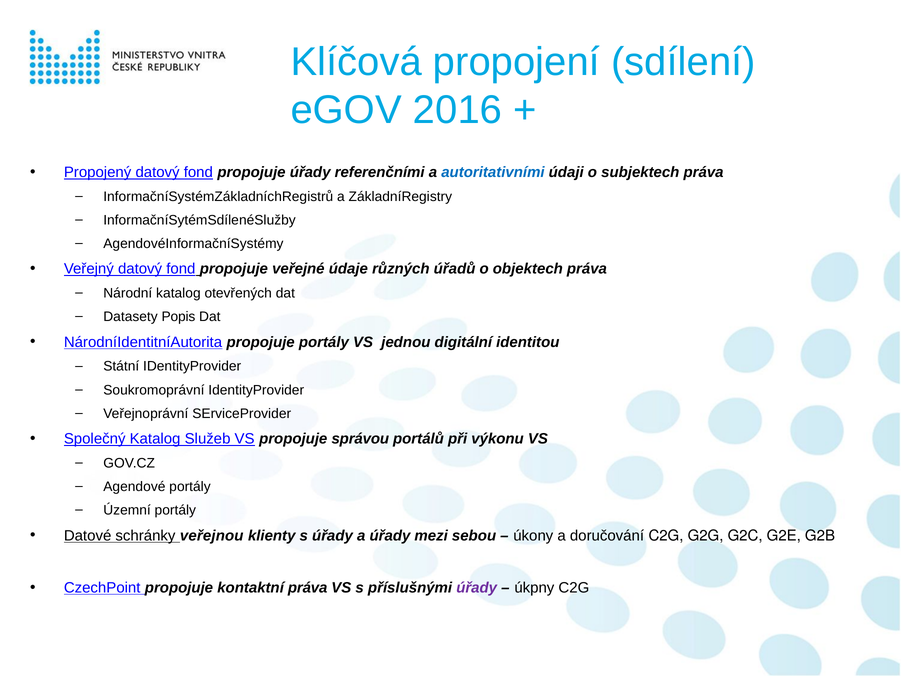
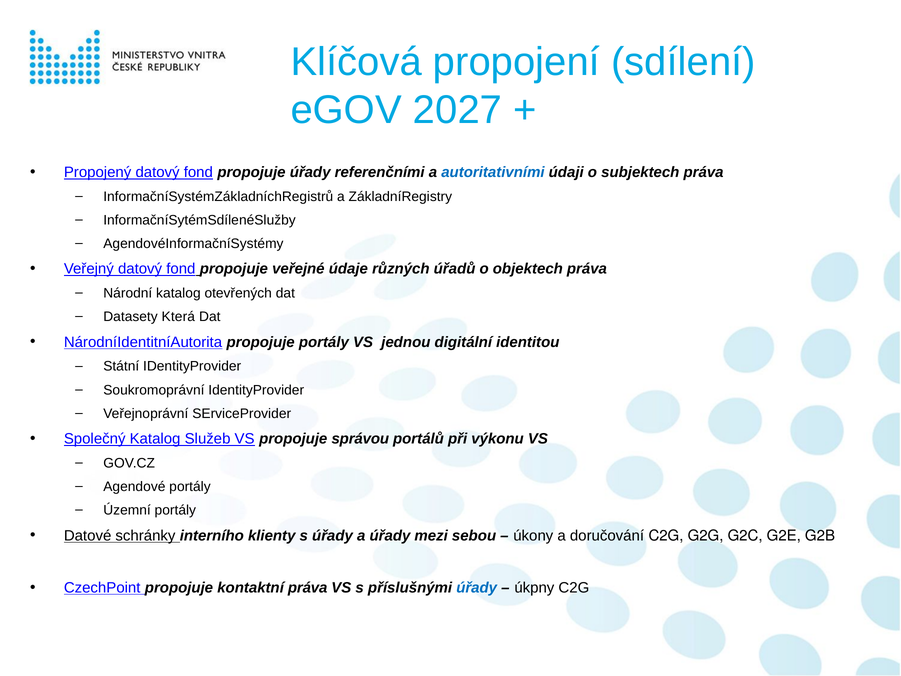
2016: 2016 -> 2027
Popis: Popis -> Která
veřejnou: veřejnou -> interního
úřady at (477, 588) colour: purple -> blue
